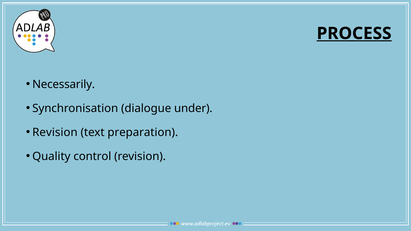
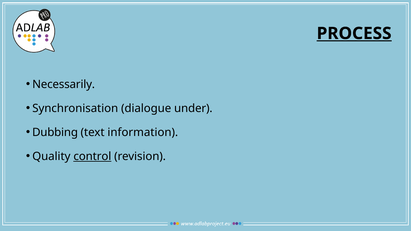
Revision at (55, 132): Revision -> Dubbing
preparation: preparation -> information
control underline: none -> present
